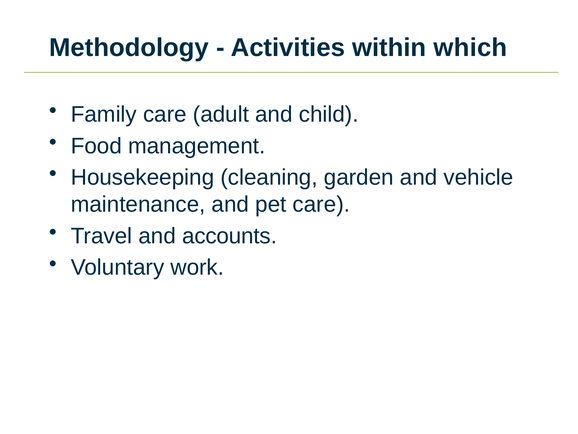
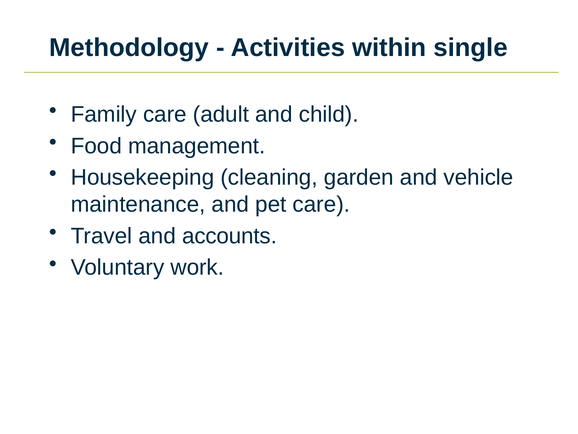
which: which -> single
